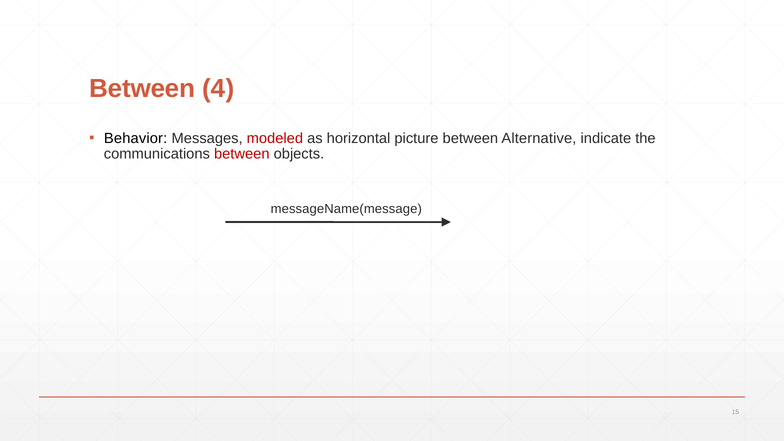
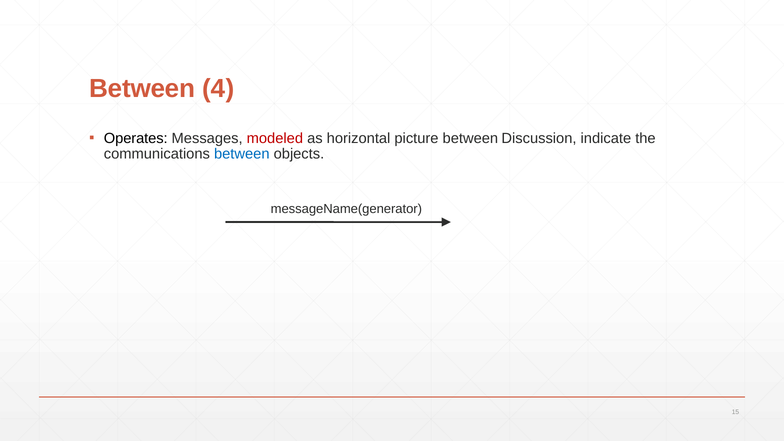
Behavior: Behavior -> Operates
Alternative: Alternative -> Discussion
between at (242, 154) colour: red -> blue
messageName(message: messageName(message -> messageName(generator
